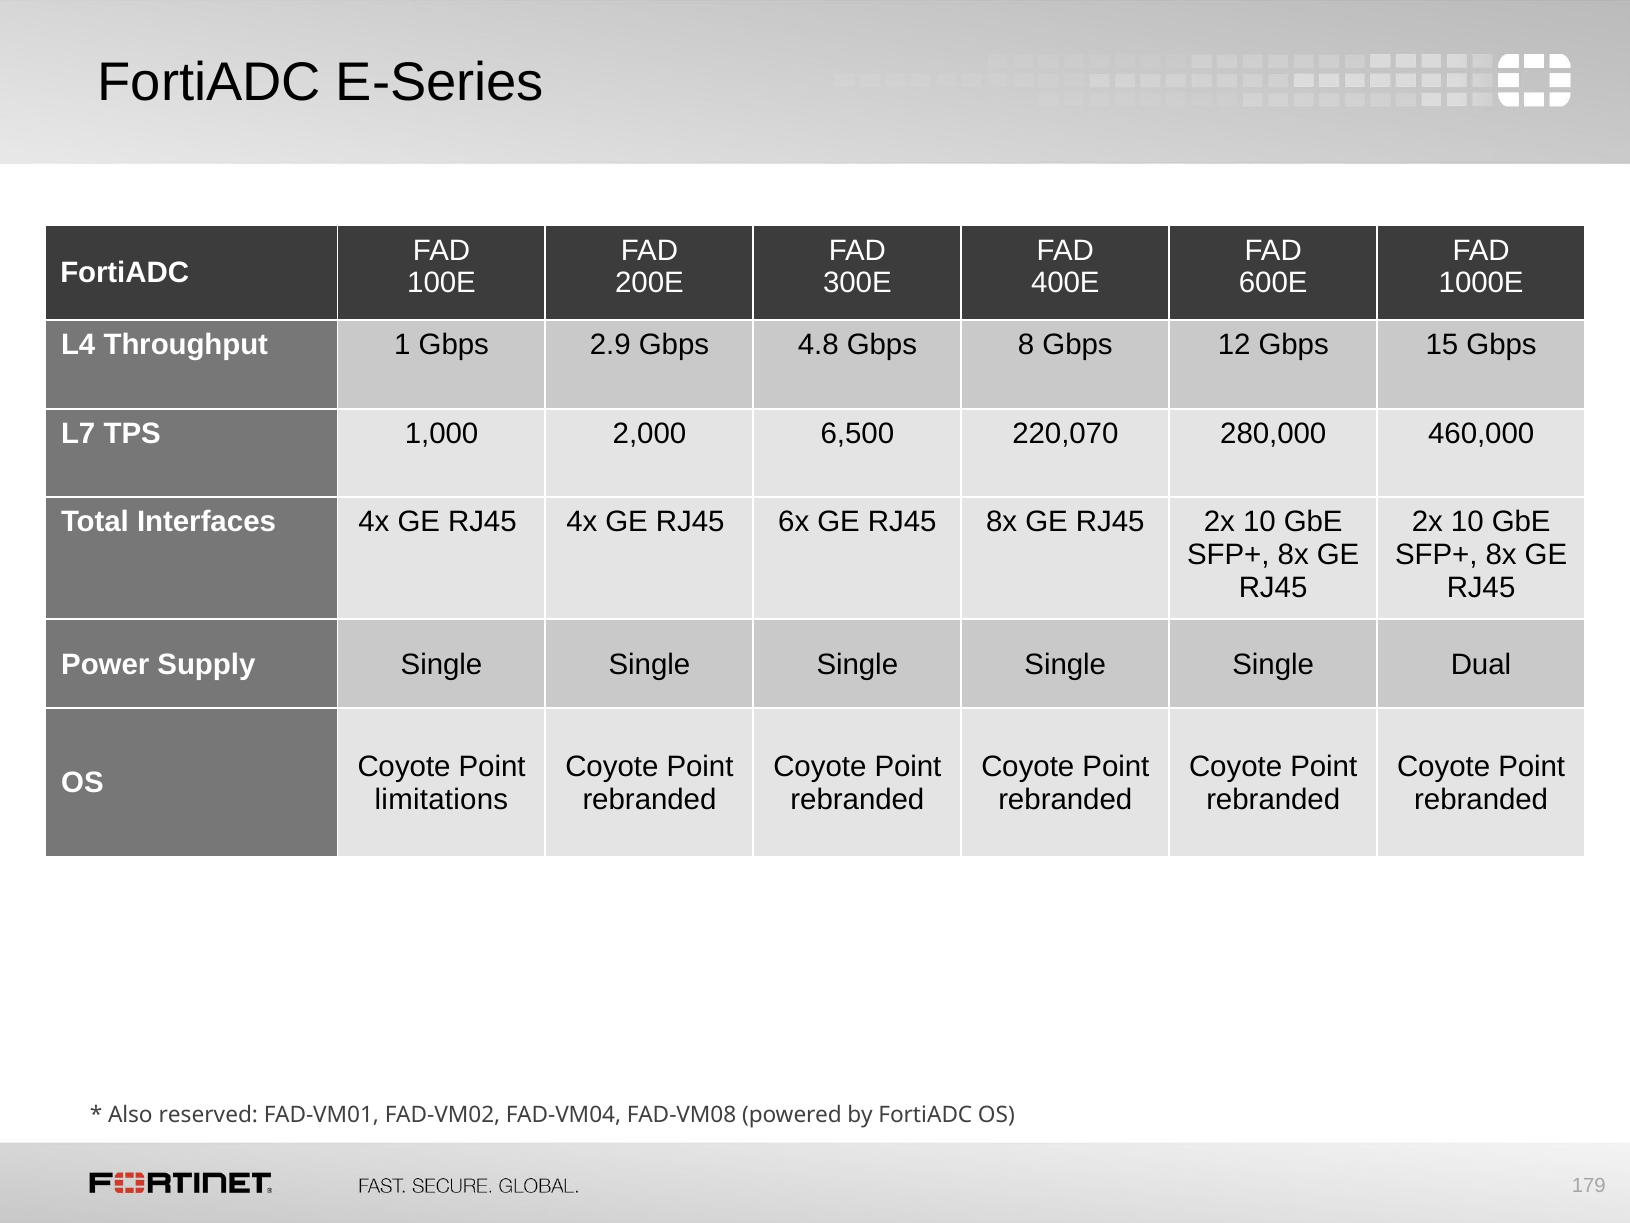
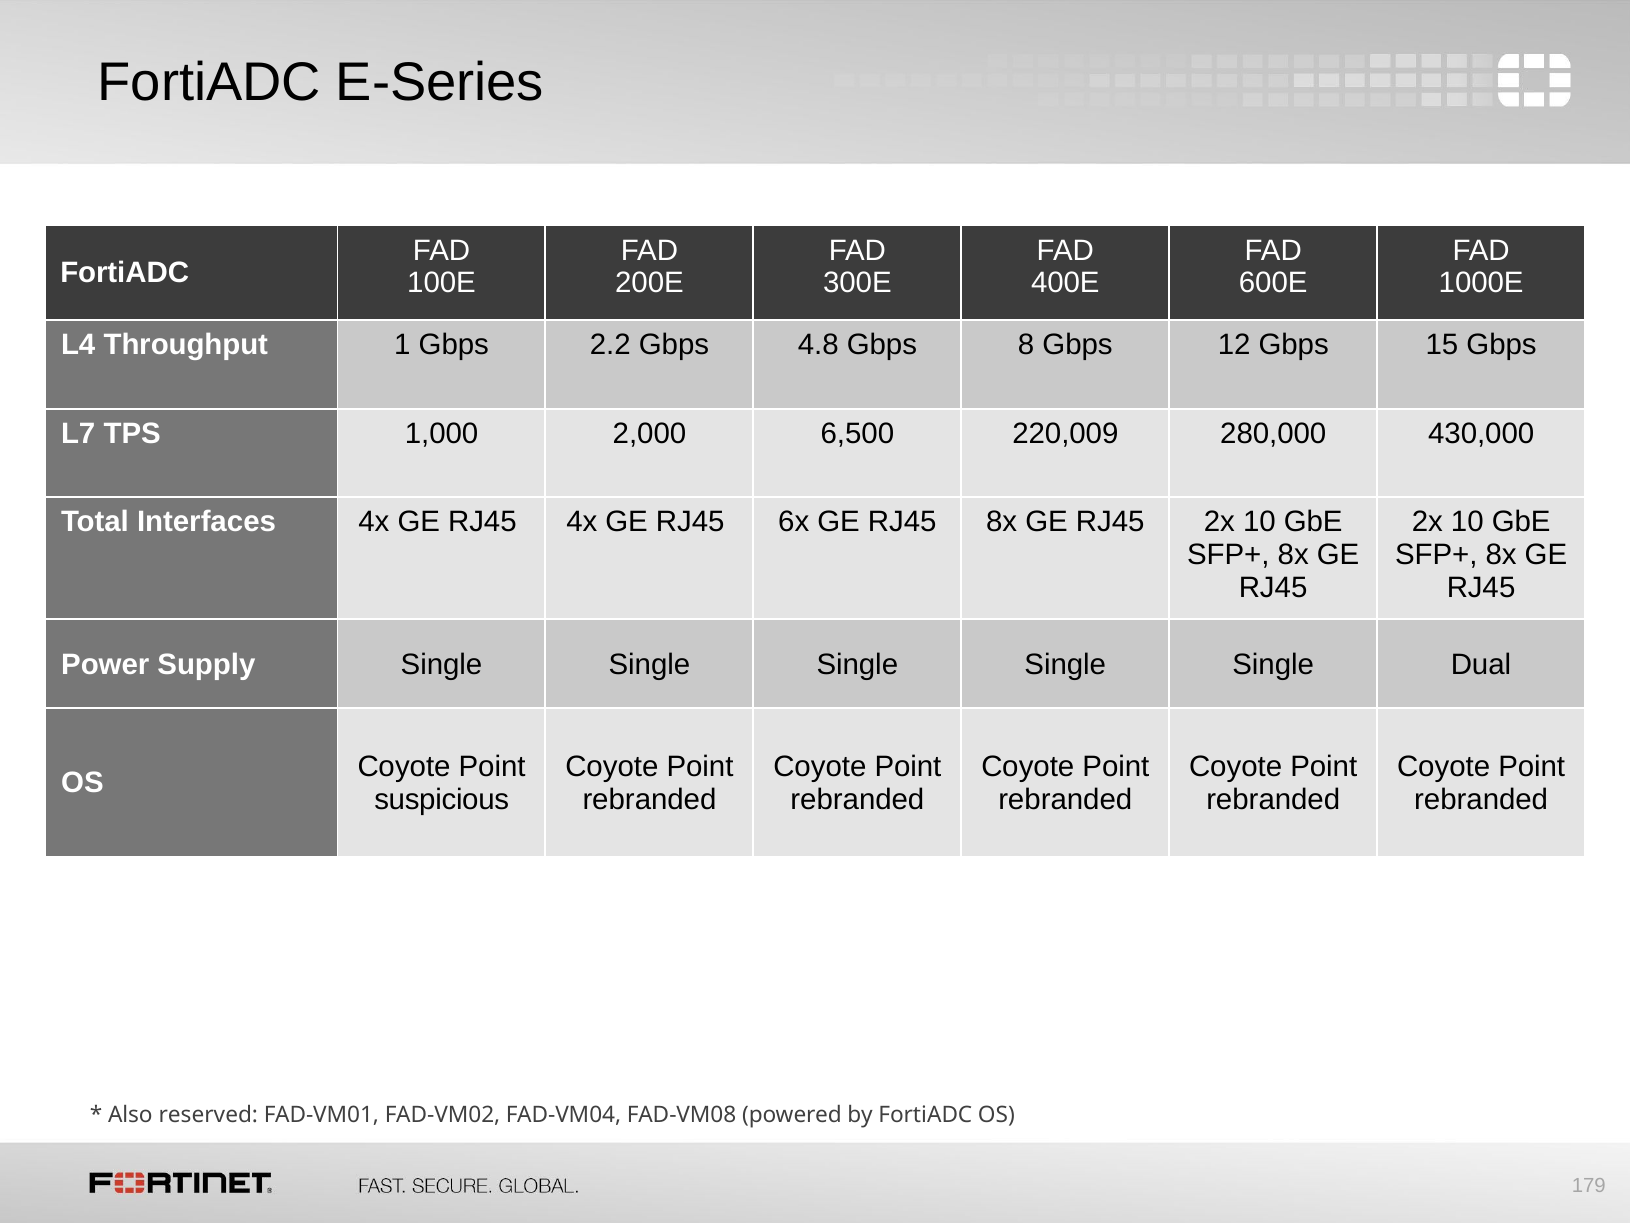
2.9: 2.9 -> 2.2
220,070: 220,070 -> 220,009
460,000: 460,000 -> 430,000
limitations: limitations -> suspicious
